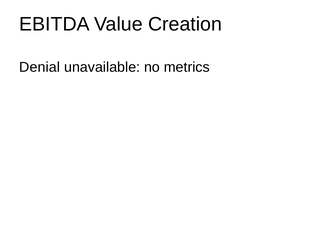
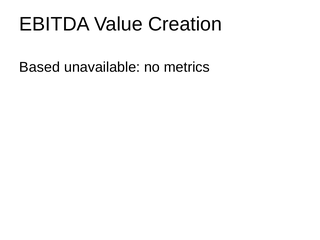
Denial: Denial -> Based
